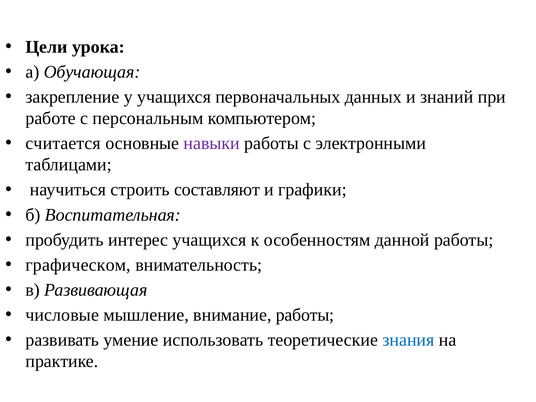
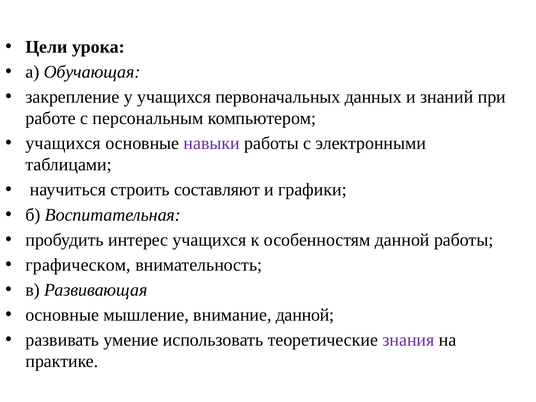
считается at (63, 143): считается -> учащихся
числовые at (62, 315): числовые -> основные
внимание работы: работы -> данной
знания colour: blue -> purple
